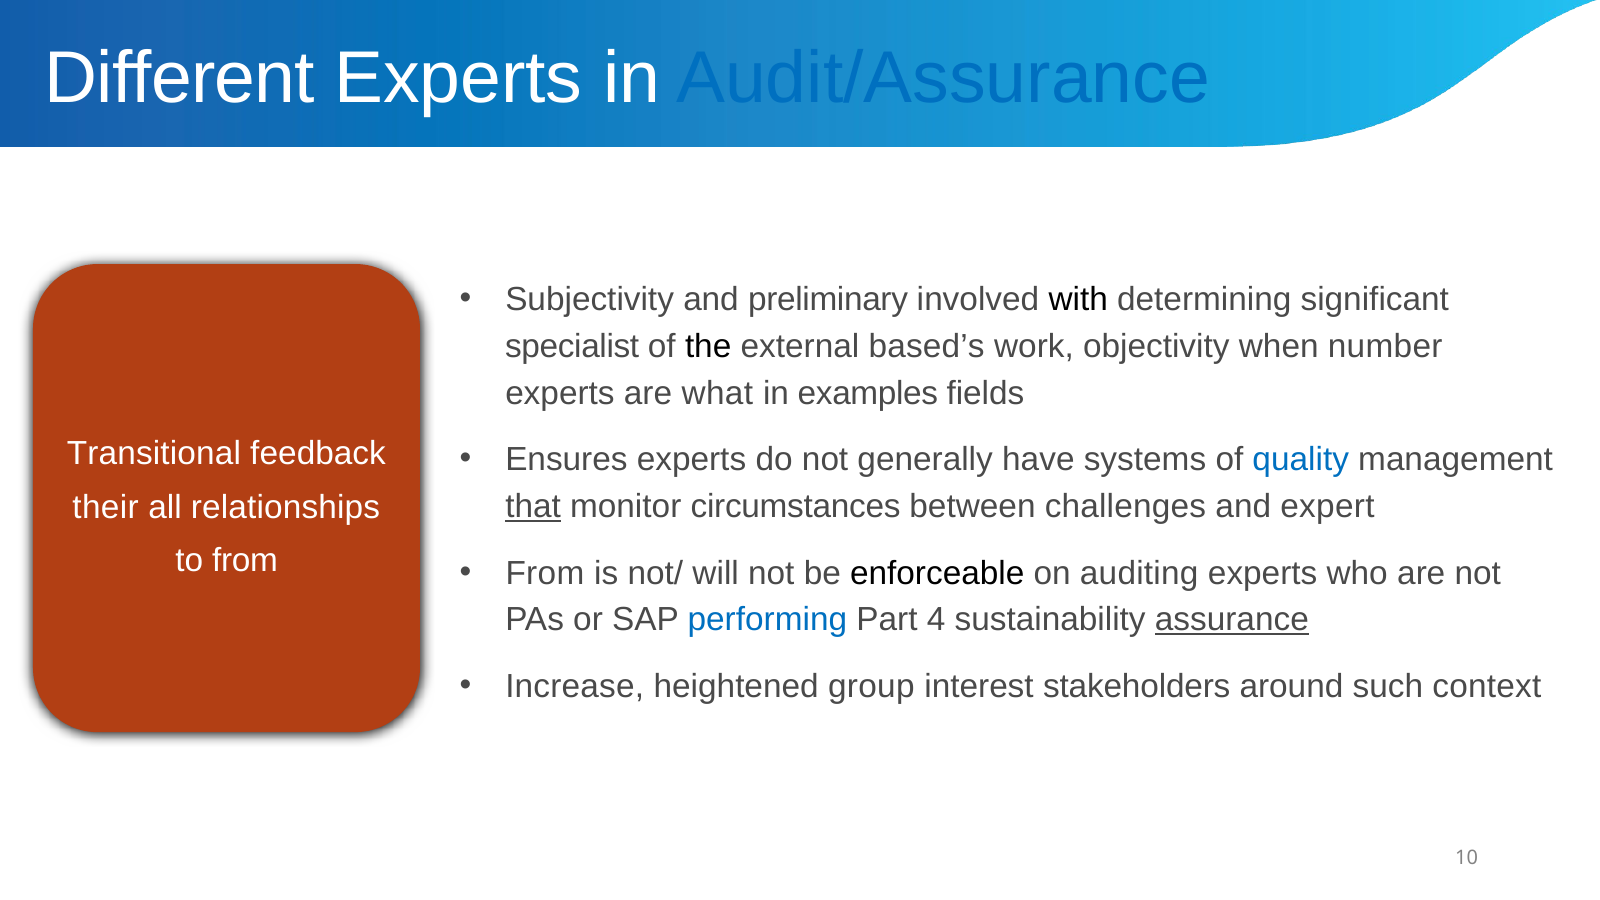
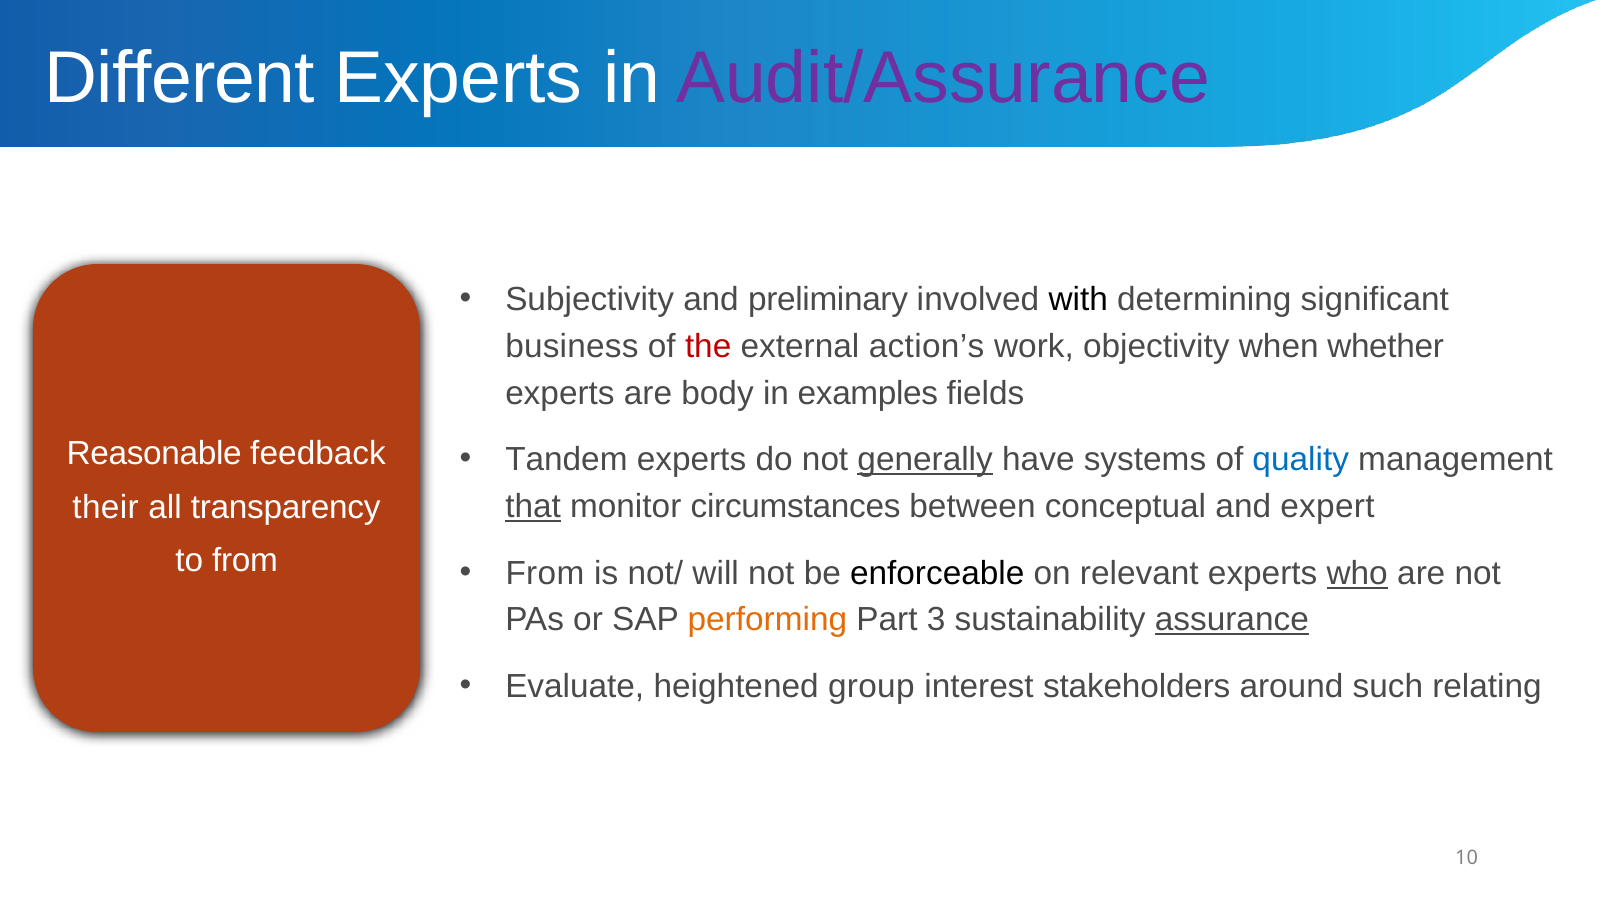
Audit/Assurance colour: blue -> purple
specialist: specialist -> business
the colour: black -> red
based’s: based’s -> action’s
number: number -> whether
what: what -> body
Transitional: Transitional -> Reasonable
Ensures: Ensures -> Tandem
generally underline: none -> present
challenges: challenges -> conceptual
relationships: relationships -> transparency
auditing: auditing -> relevant
who underline: none -> present
performing colour: blue -> orange
4: 4 -> 3
Increase: Increase -> Evaluate
context: context -> relating
